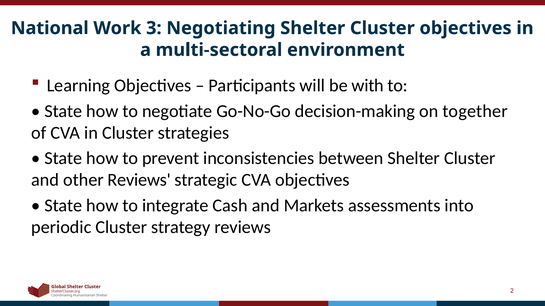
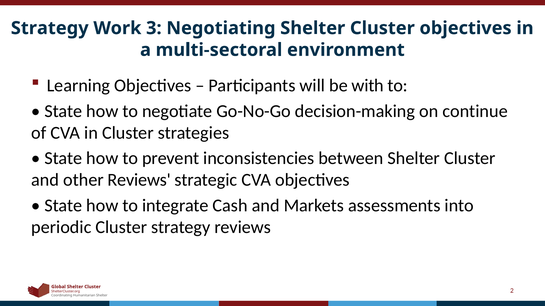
National at (50, 28): National -> Strategy
together: together -> continue
